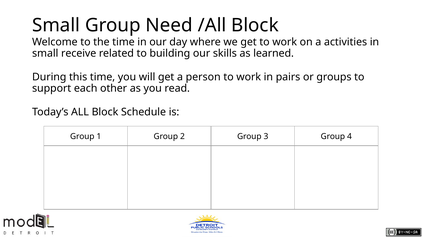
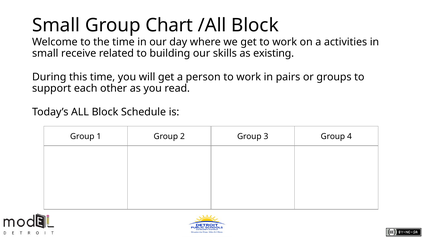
Need: Need -> Chart
learned: learned -> existing
